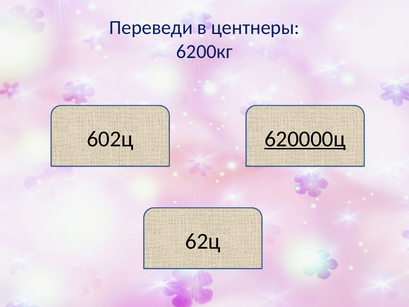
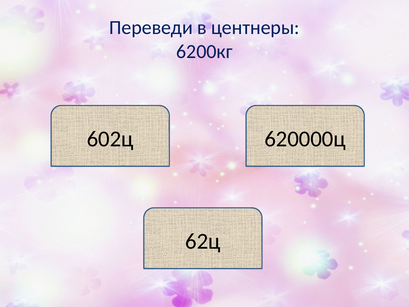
620000ц underline: present -> none
